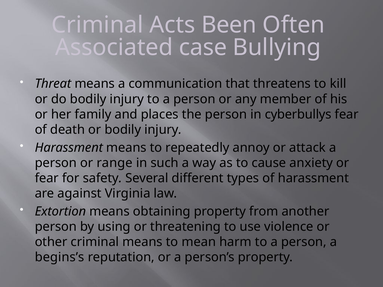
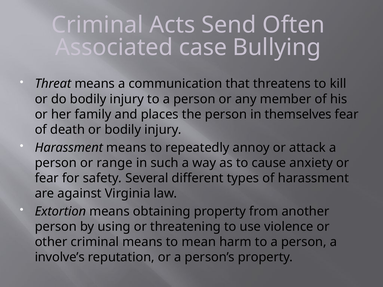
Been: Been -> Send
cyberbullys: cyberbullys -> themselves
begins’s: begins’s -> involve’s
